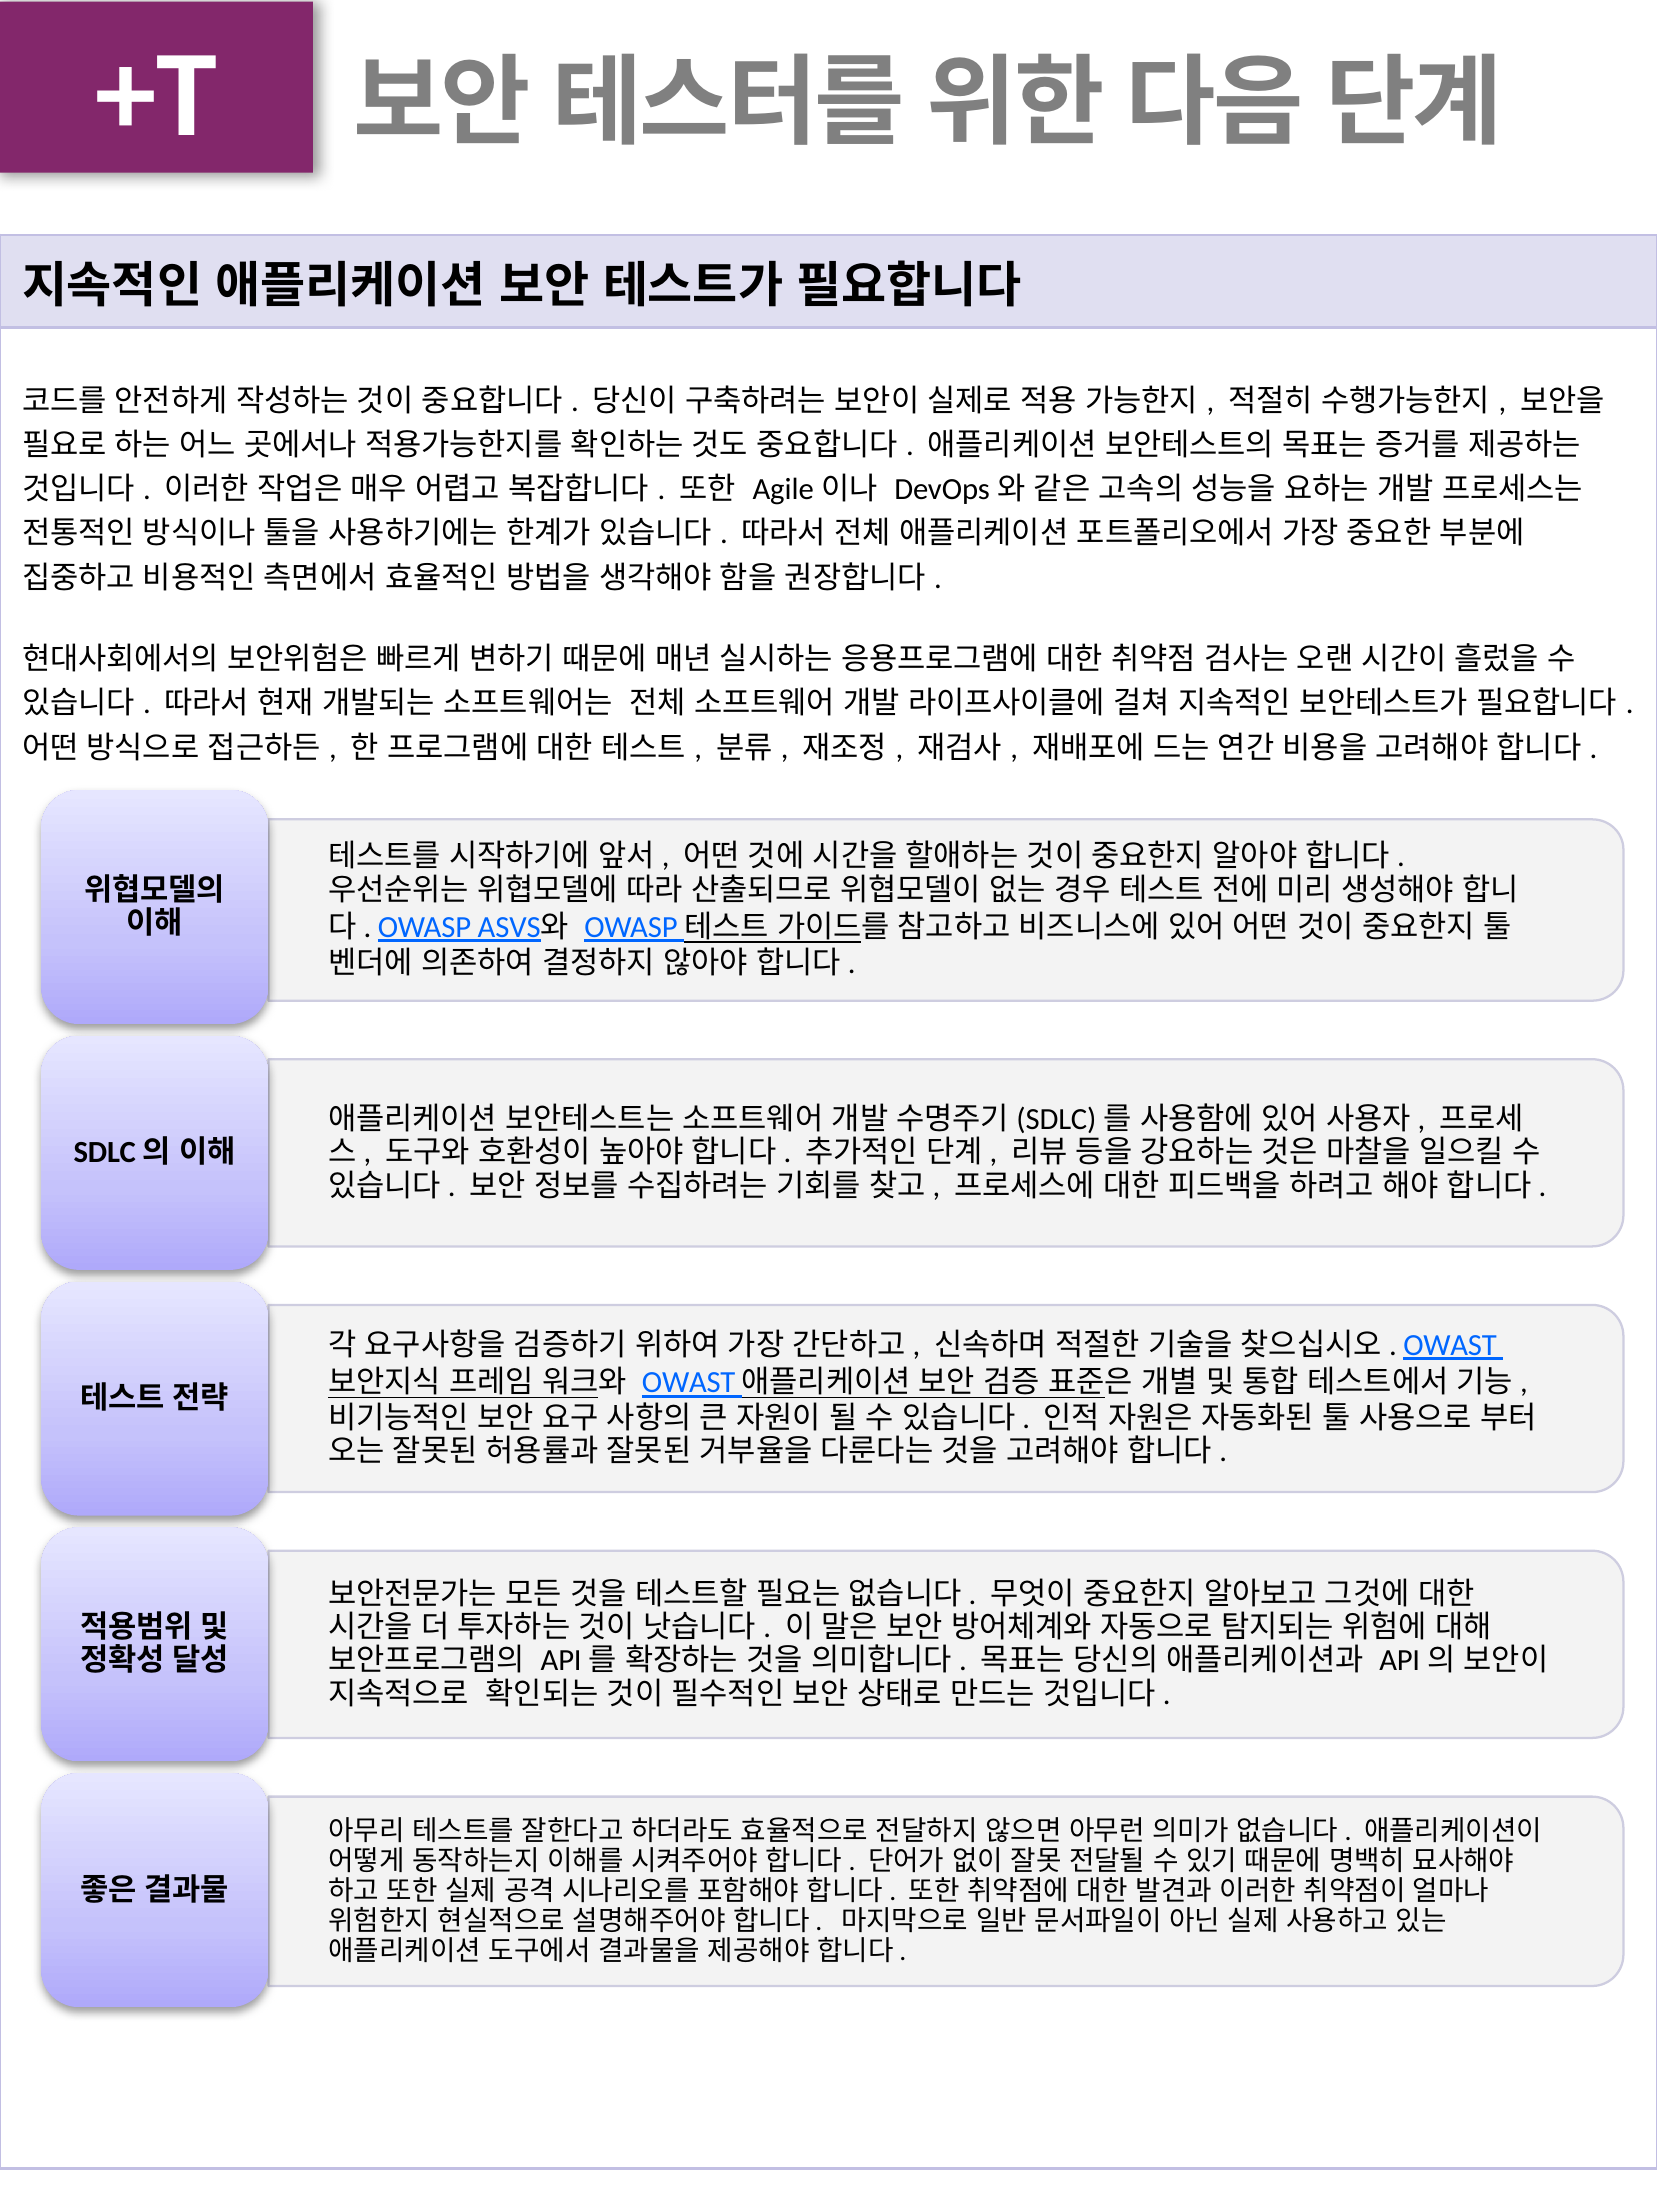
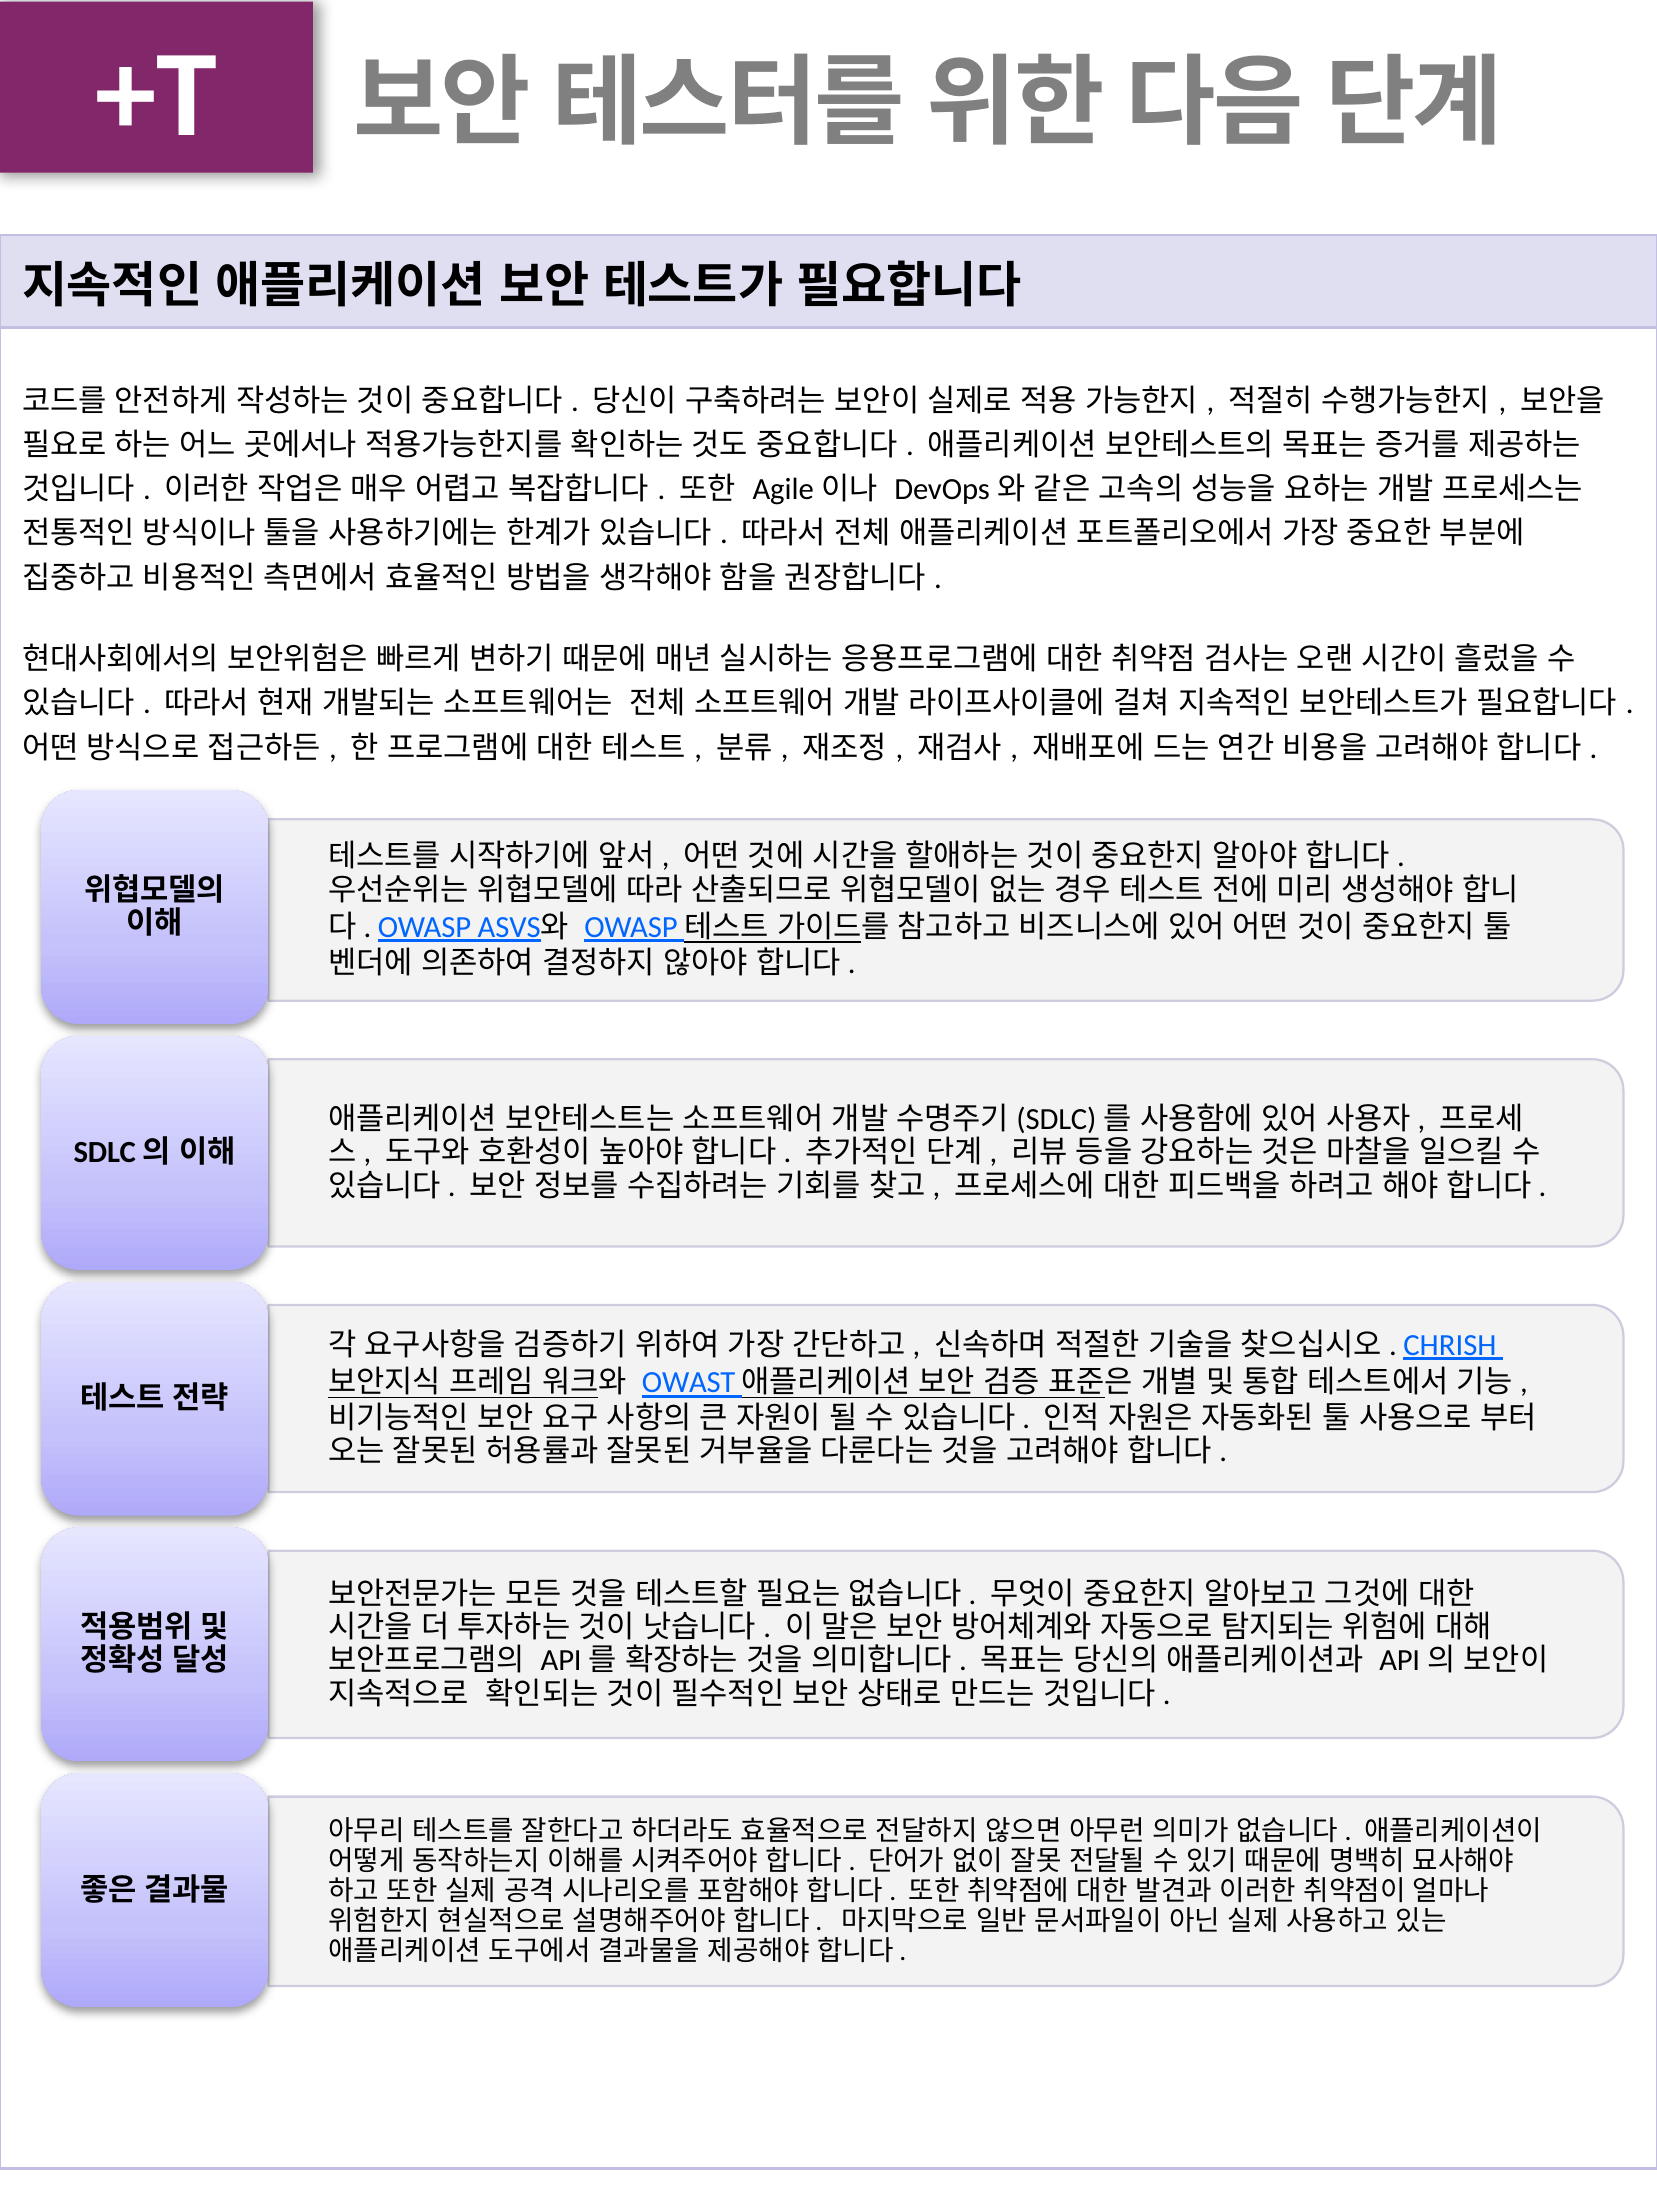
OWAST at (1450, 1345): OWAST -> CHRISH
